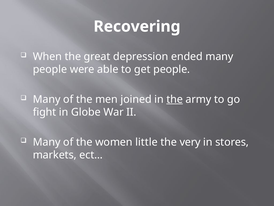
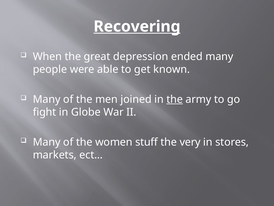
Recovering underline: none -> present
get people: people -> known
little: little -> stuff
